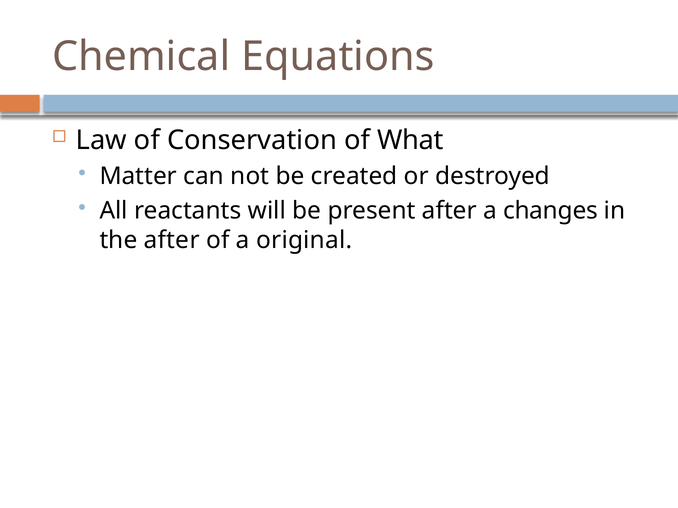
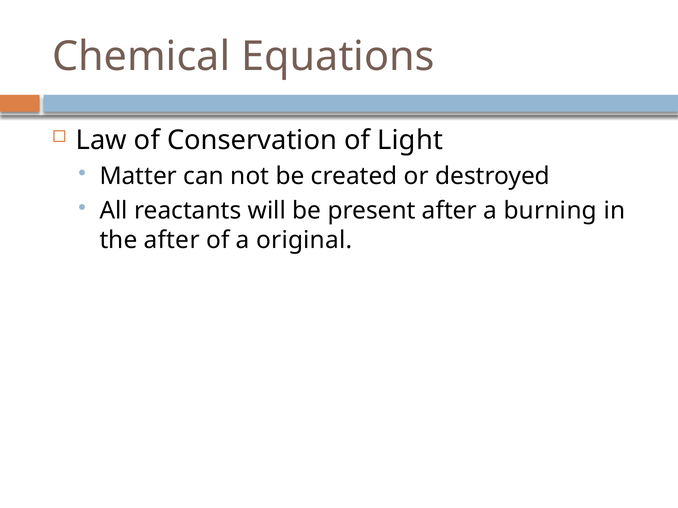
What: What -> Light
changes: changes -> burning
